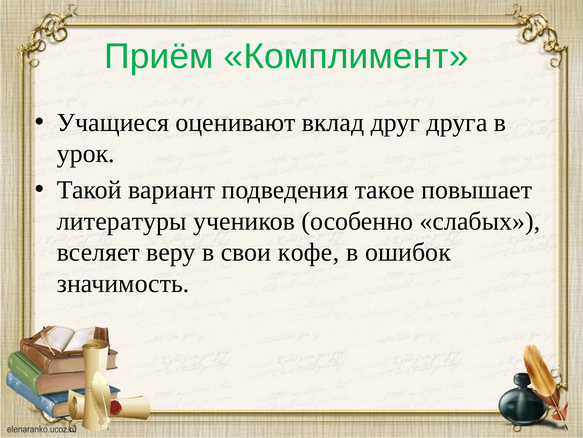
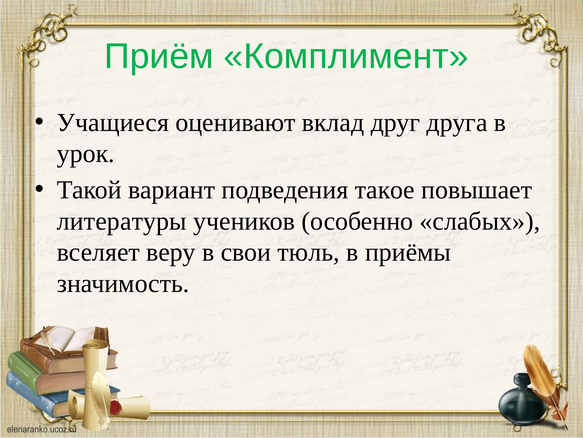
кофе: кофе -> тюль
ошибок: ошибок -> приёмы
